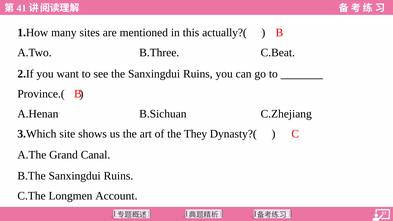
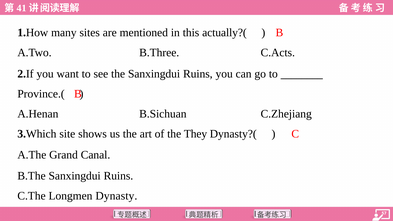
C.Beat: C.Beat -> C.Acts
Account: Account -> Dynasty
